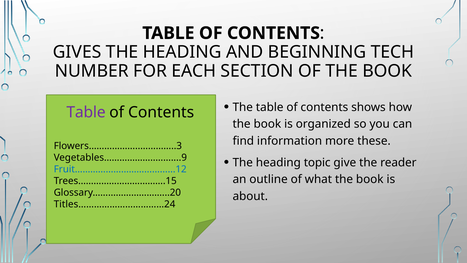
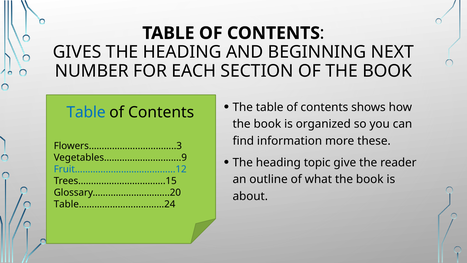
TECH: TECH -> NEXT
Table at (86, 112) colour: purple -> blue
Titles……………………………24: Titles……………………………24 -> Table……………………………24
